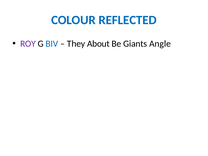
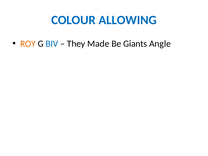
REFLECTED: REFLECTED -> ALLOWING
ROY colour: purple -> orange
About: About -> Made
